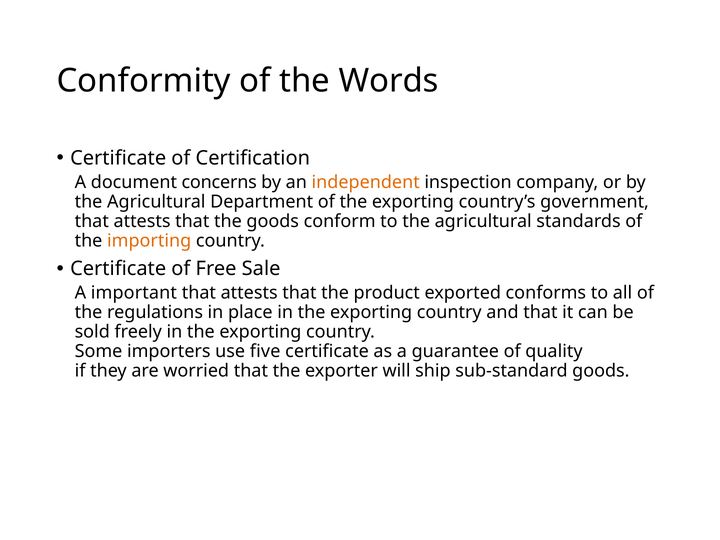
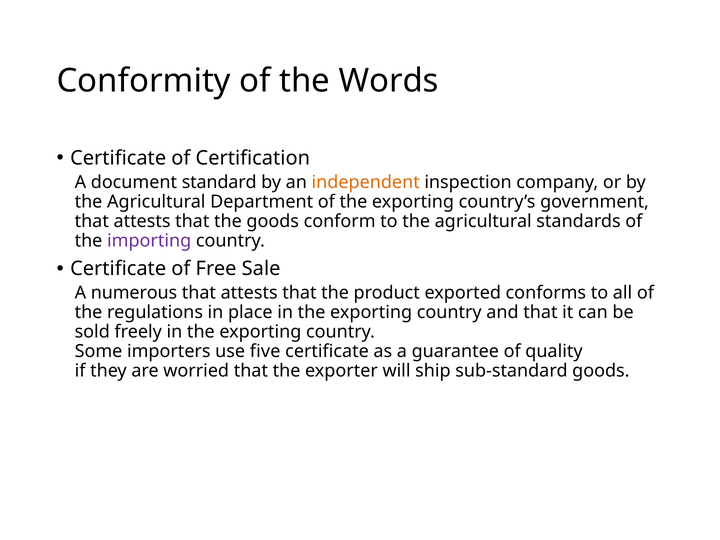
concerns: concerns -> standard
importing colour: orange -> purple
important: important -> numerous
